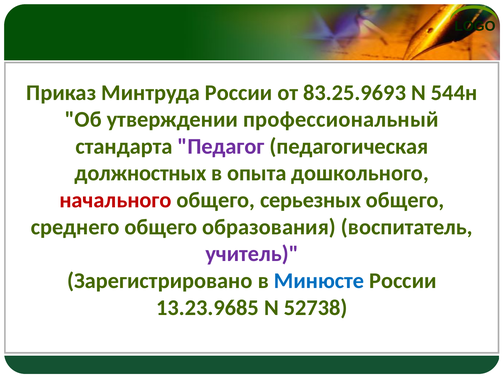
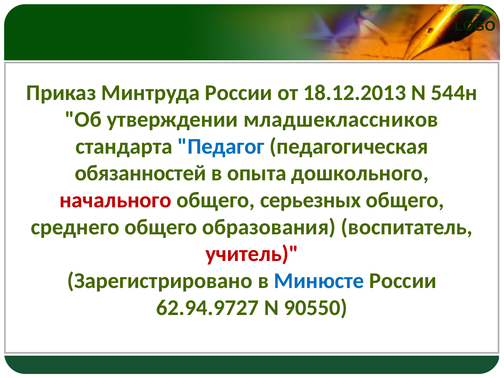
83.25.9693: 83.25.9693 -> 18.12.2013
профессиональный: профессиональный -> младшеклассников
Педагог colour: purple -> blue
должностных: должностных -> обязанностей
учитель colour: purple -> red
13.23.9685: 13.23.9685 -> 62.94.9727
52738: 52738 -> 90550
